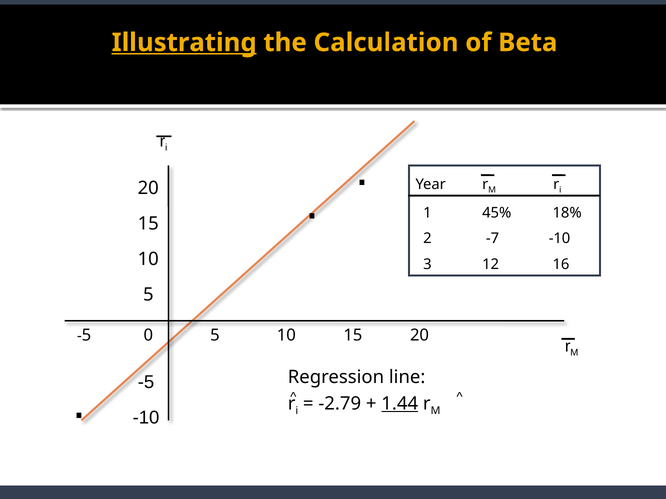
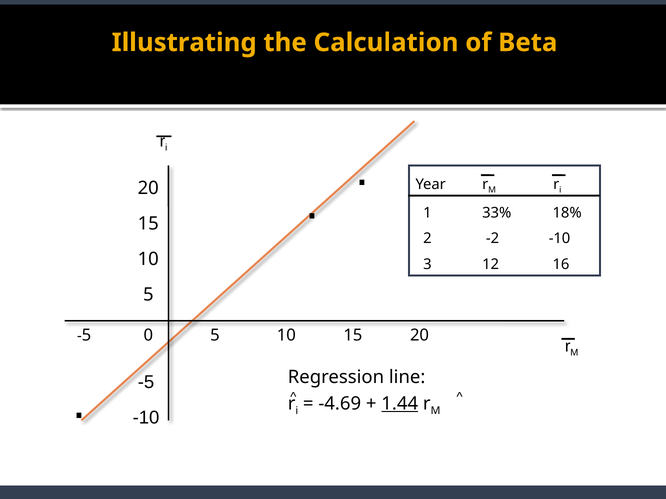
Illustrating underline: present -> none
45%: 45% -> 33%
-7: -7 -> -2
-2.79: -2.79 -> -4.69
